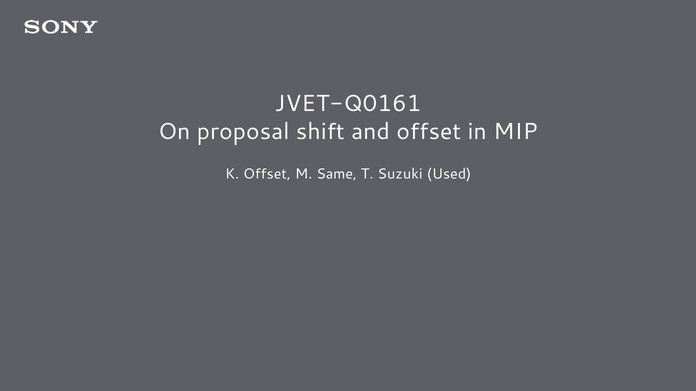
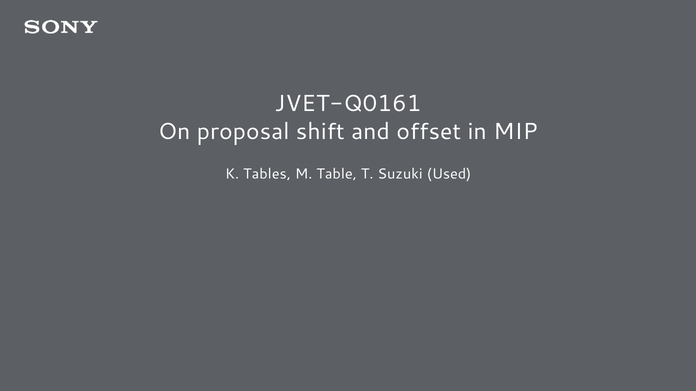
K Offset: Offset -> Tables
Same: Same -> Table
